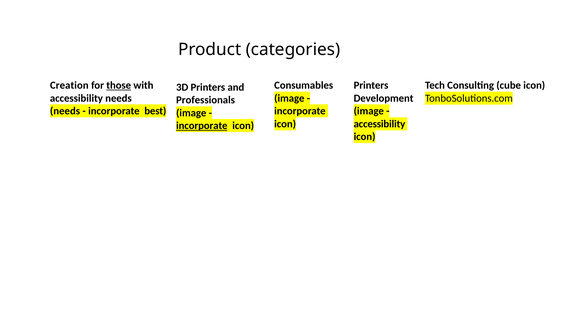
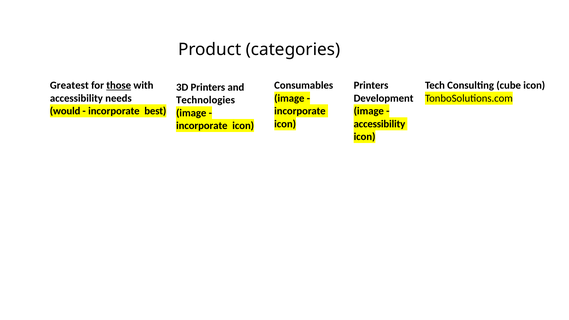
Creation: Creation -> Greatest
Professionals: Professionals -> Technologies
needs at (65, 111): needs -> would
incorporate at (202, 126) underline: present -> none
